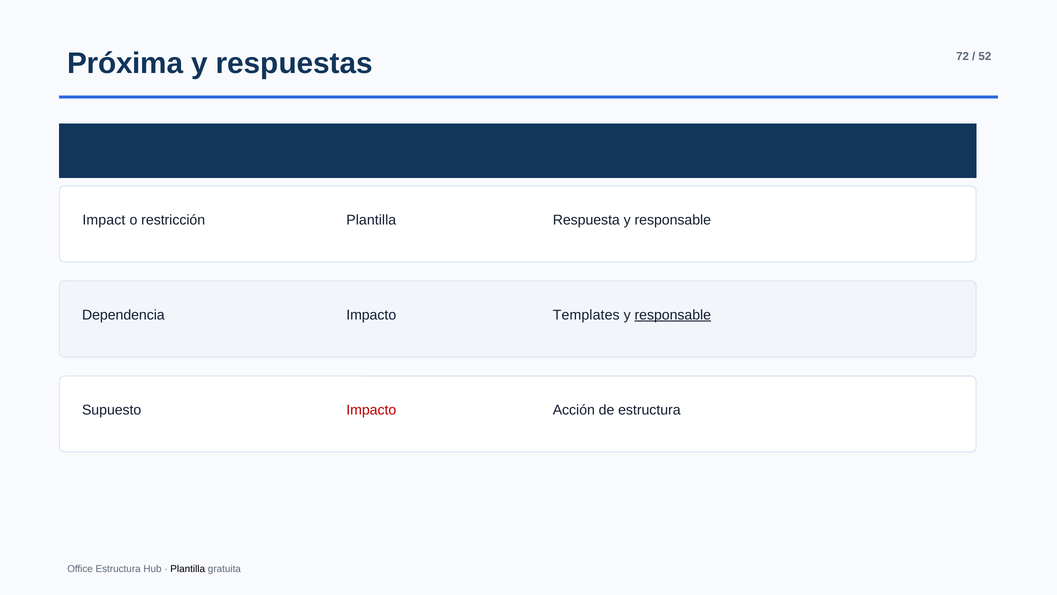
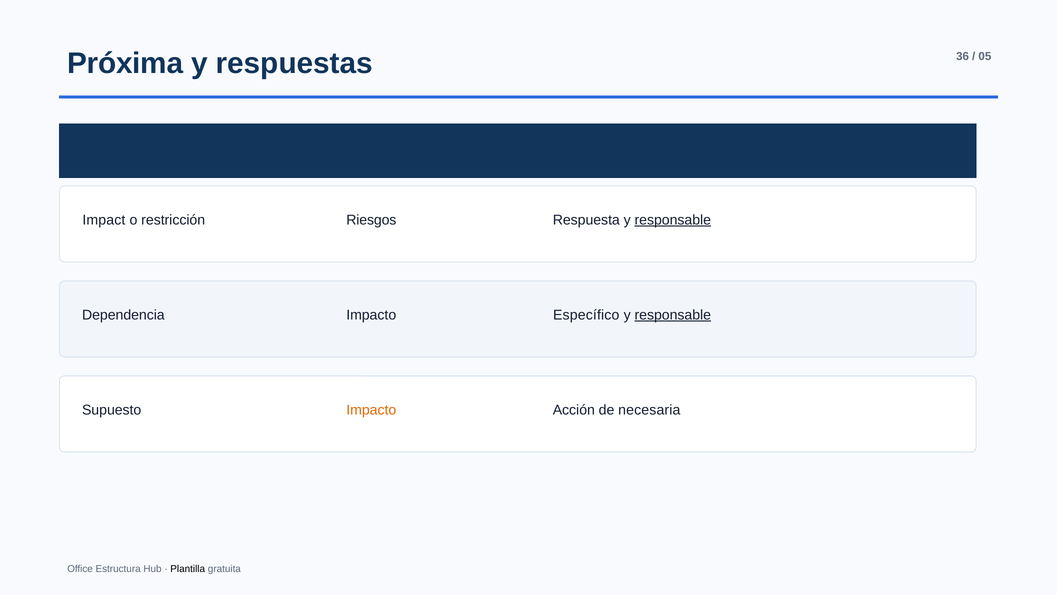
72: 72 -> 36
52: 52 -> 05
restricción Plantilla: Plantilla -> Riesgos
responsable at (673, 220) underline: none -> present
Templates: Templates -> Específico
Impacto at (371, 410) colour: red -> orange
de estructura: estructura -> necesaria
